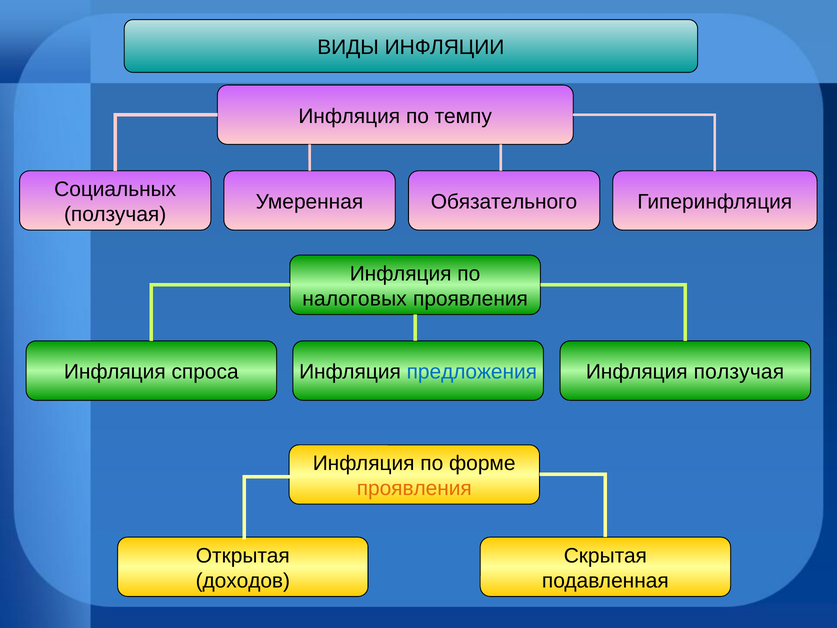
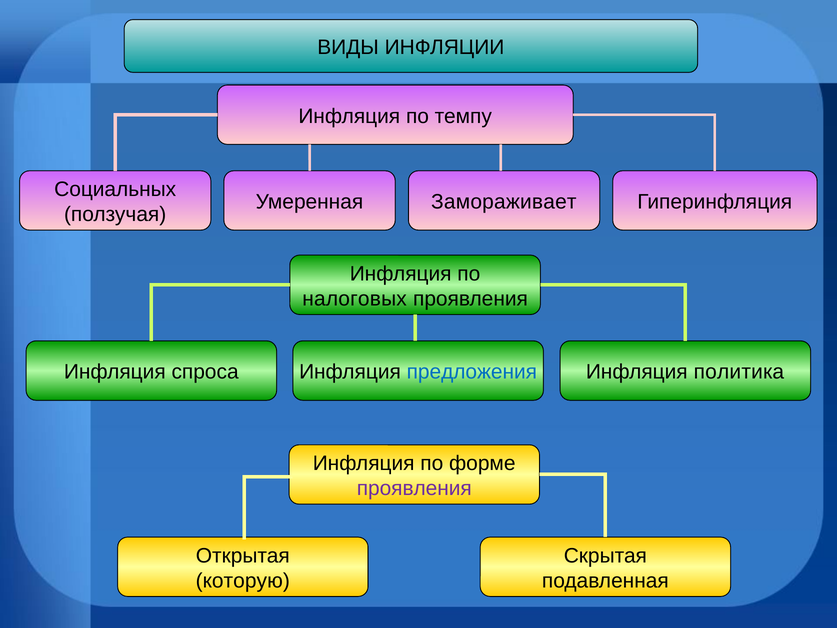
Обязательного: Обязательного -> Замораживает
Инфляция ползучая: ползучая -> политика
проявления at (414, 488) colour: orange -> purple
доходов: доходов -> которую
